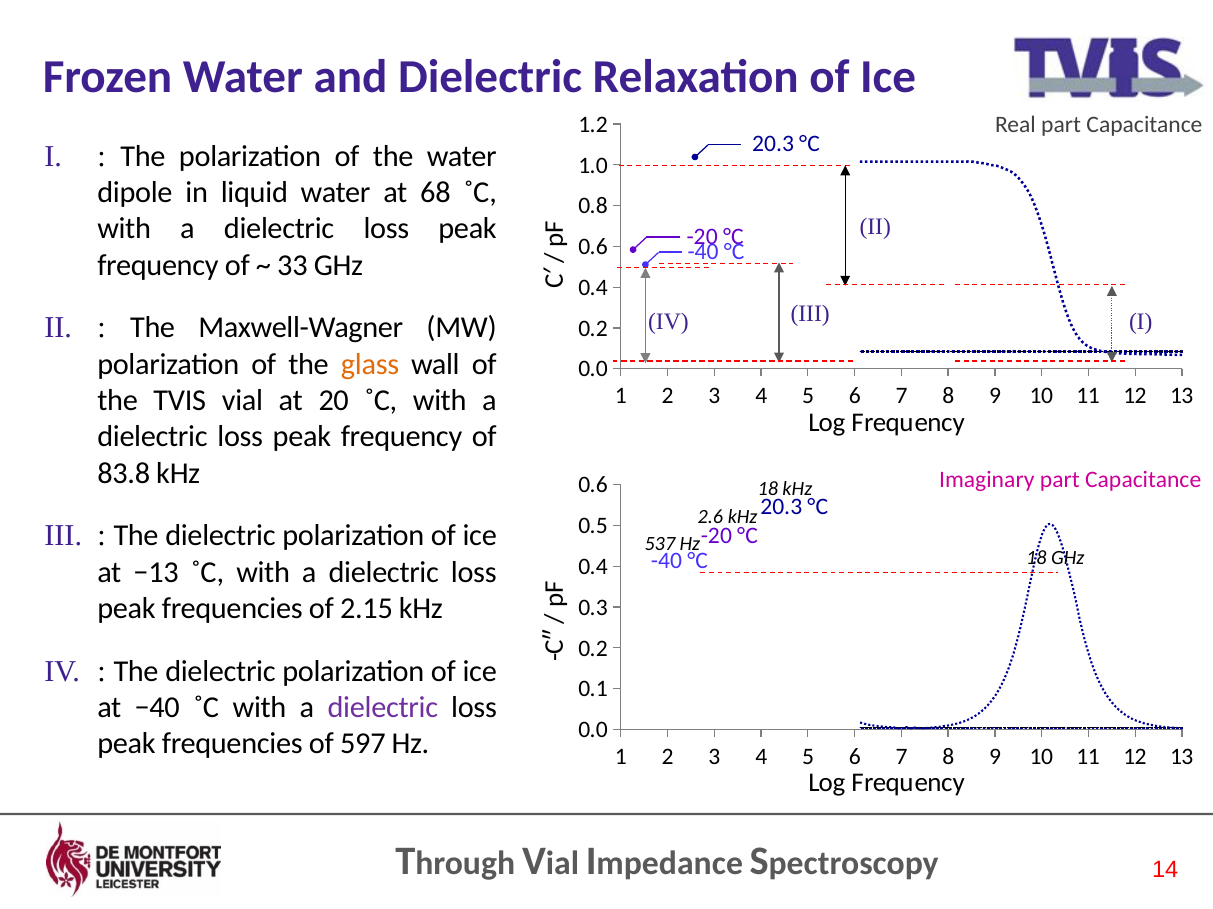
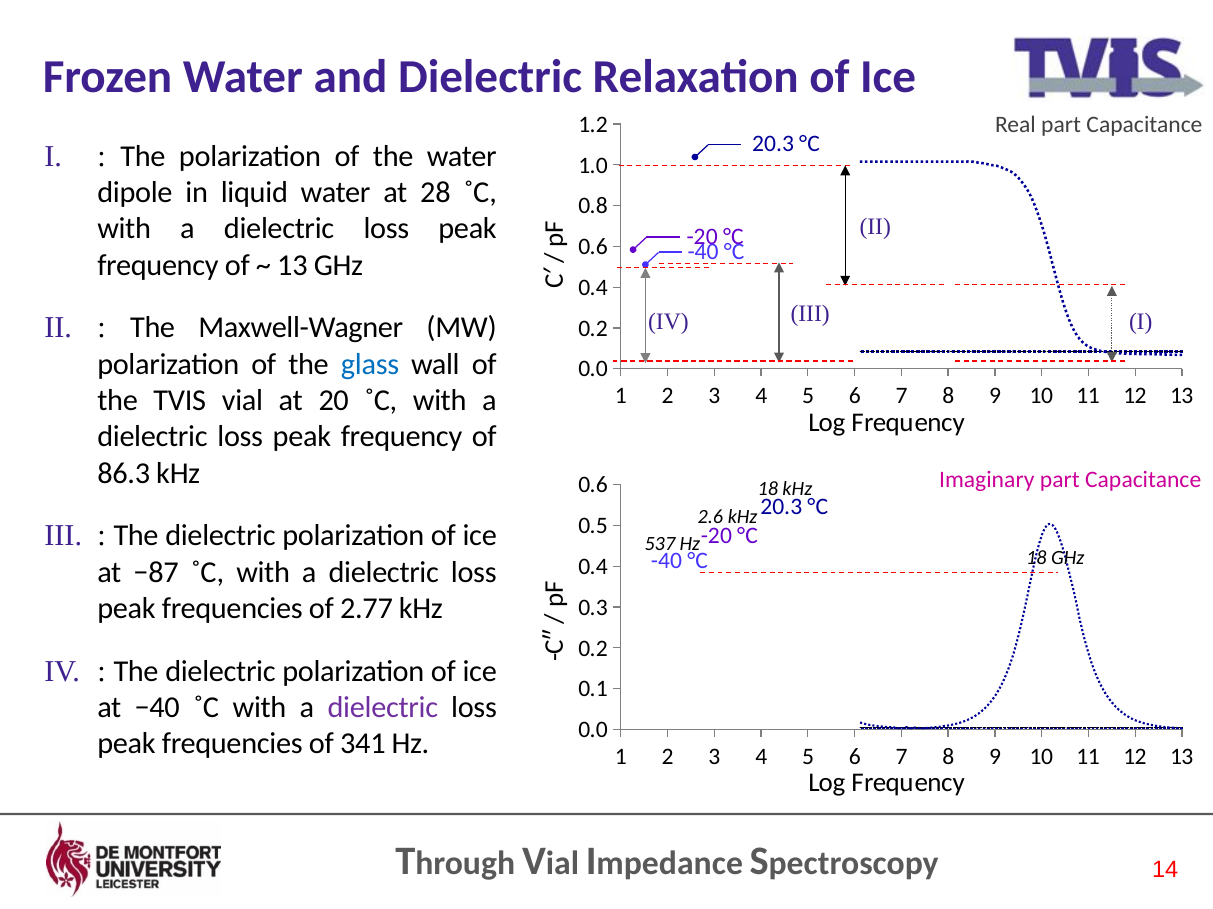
68: 68 -> 28
33 at (292, 265): 33 -> 13
glass colour: orange -> blue
83.8: 83.8 -> 86.3
−13: −13 -> −87
2.15: 2.15 -> 2.77
597: 597 -> 341
